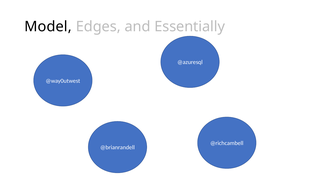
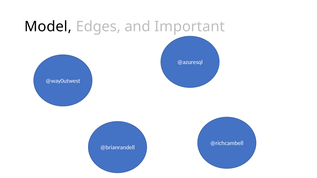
Essentially: Essentially -> Important
